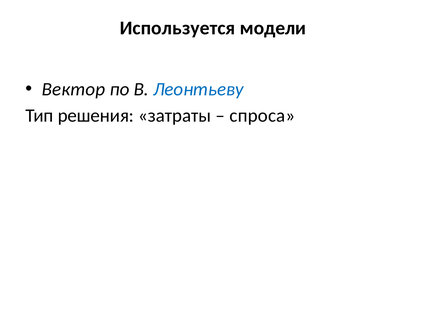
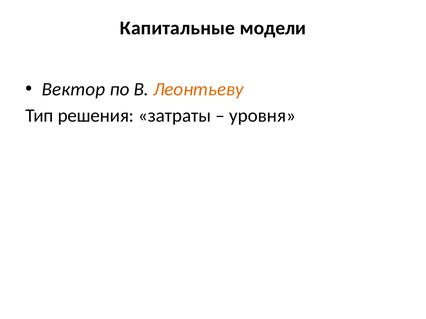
Используется: Используется -> Капитальные
Леонтьеву colour: blue -> orange
спроса: спроса -> уровня
